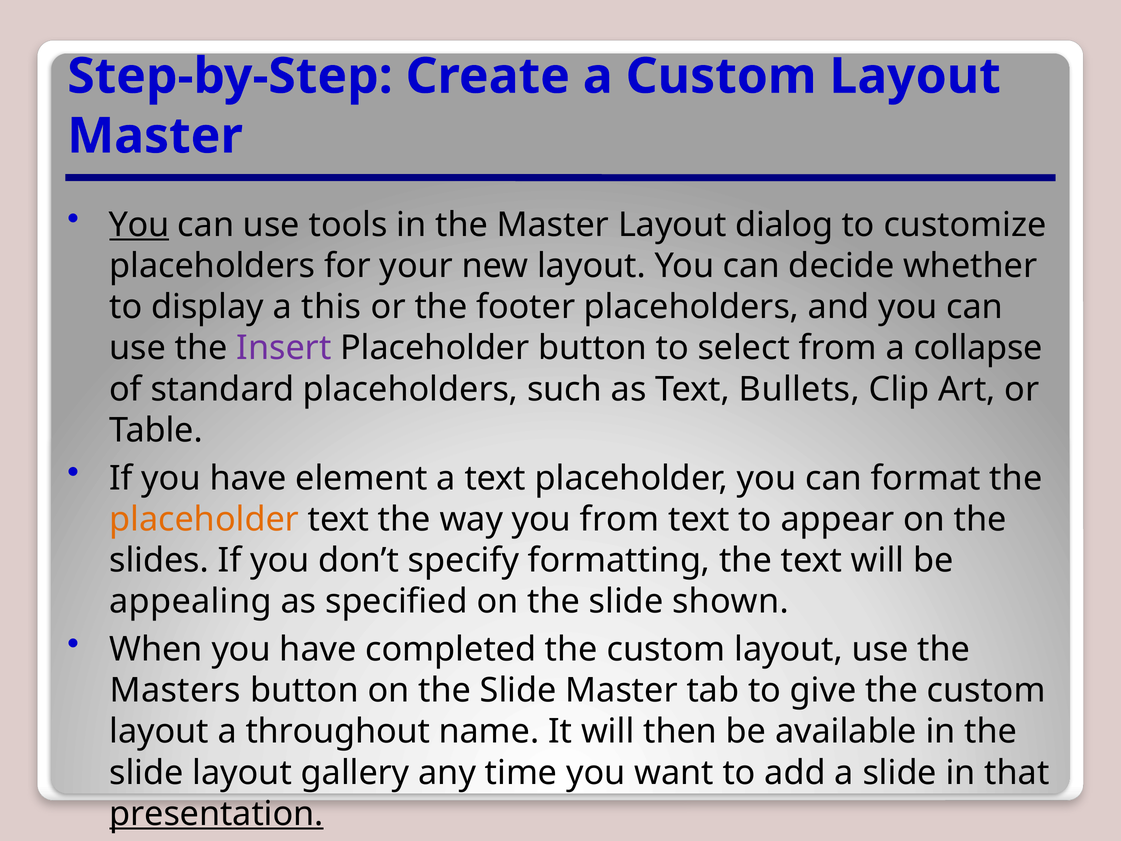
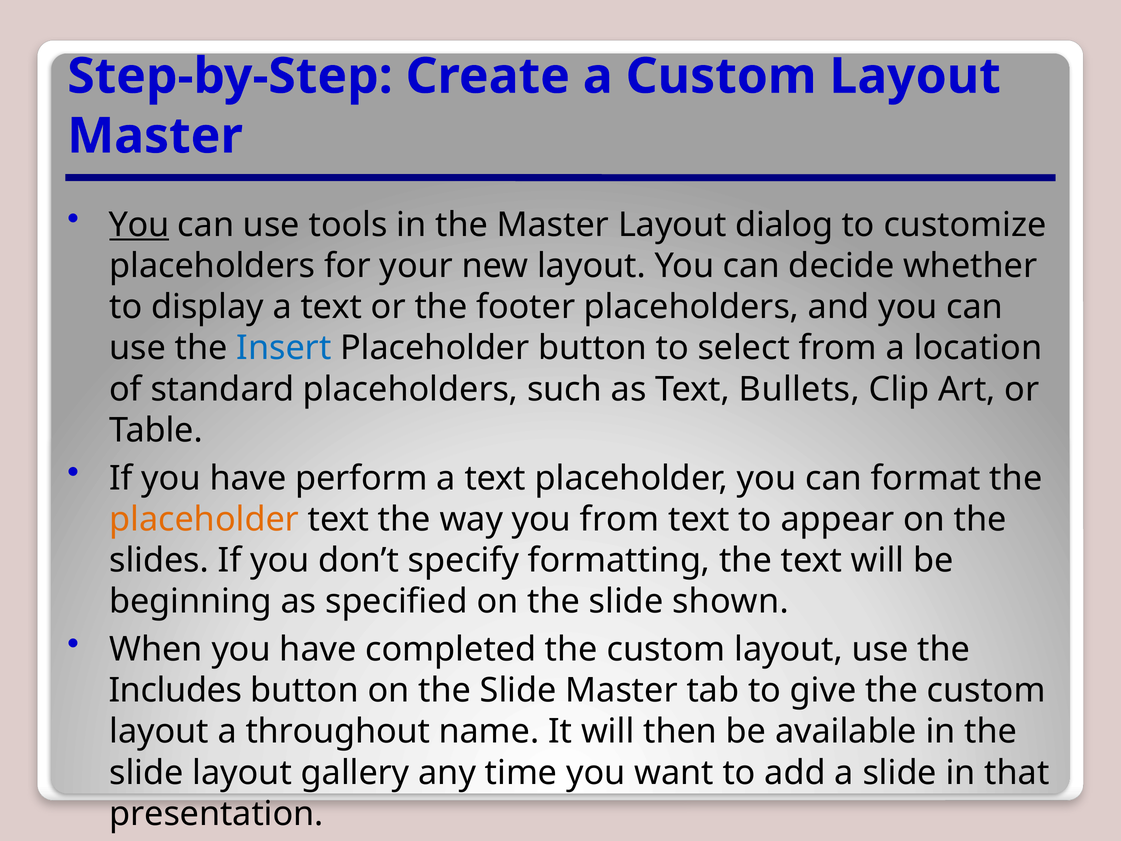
display a this: this -> text
Insert colour: purple -> blue
collapse: collapse -> location
element: element -> perform
appealing: appealing -> beginning
Masters: Masters -> Includes
presentation underline: present -> none
